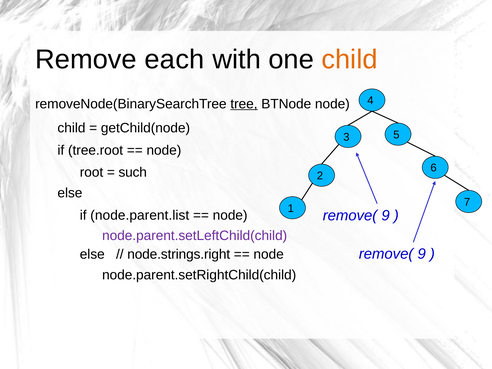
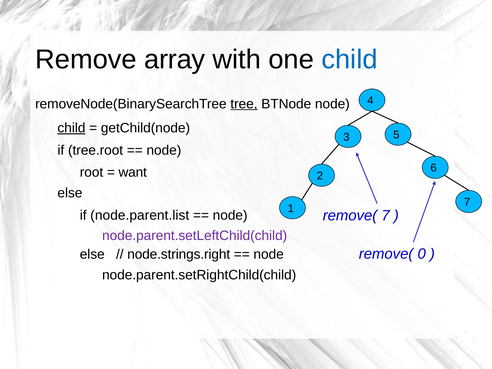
each: each -> array
child at (350, 59) colour: orange -> blue
child at (71, 128) underline: none -> present
such: such -> want
1 remove( 9: 9 -> 7
9 at (422, 254): 9 -> 0
